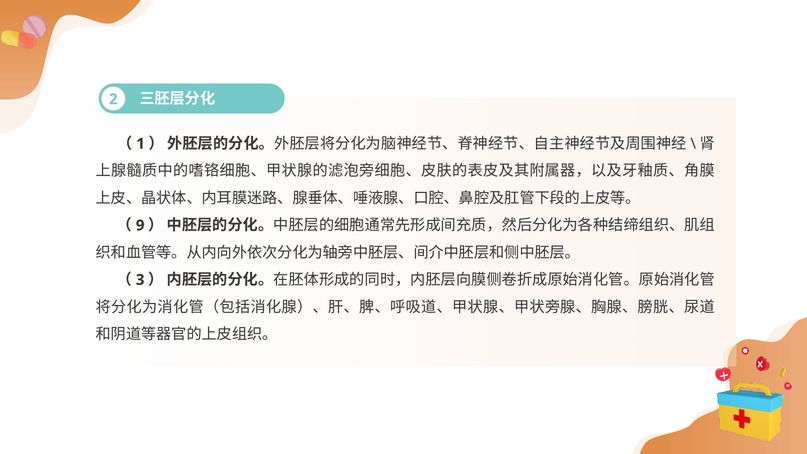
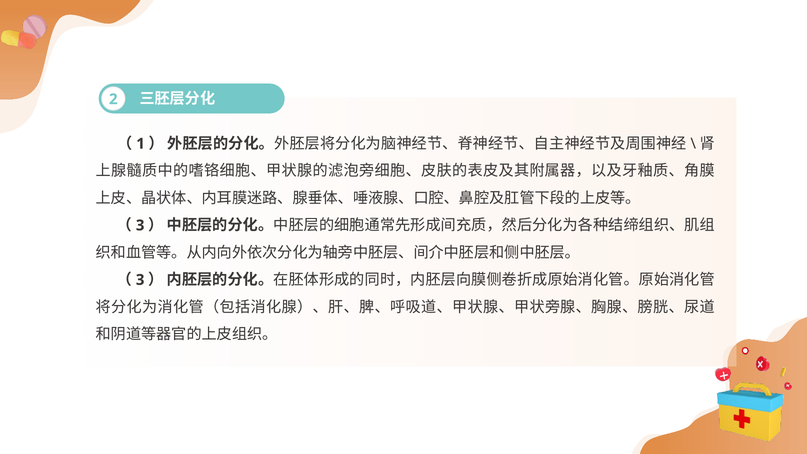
9 at (140, 225): 9 -> 3
